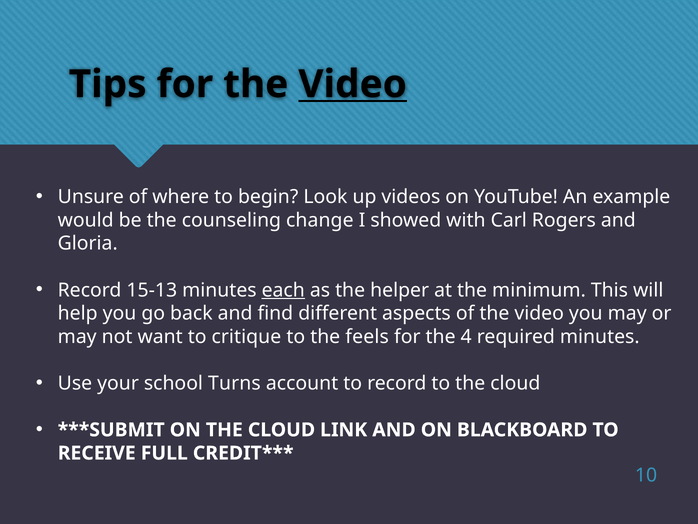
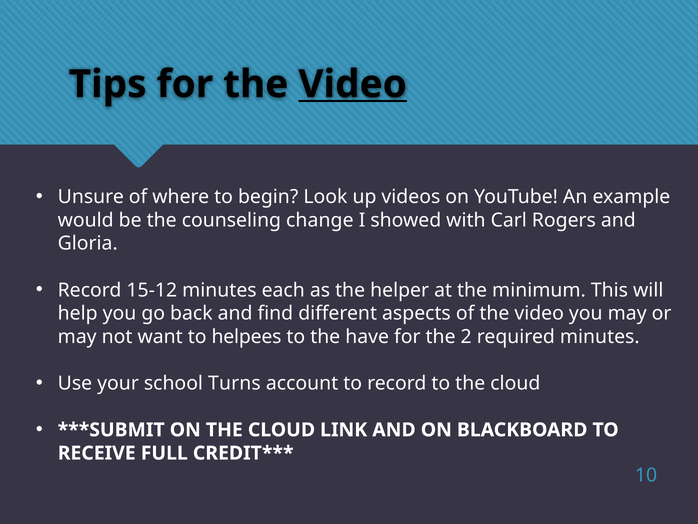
15-13: 15-13 -> 15-12
each underline: present -> none
critique: critique -> helpees
feels: feels -> have
4: 4 -> 2
